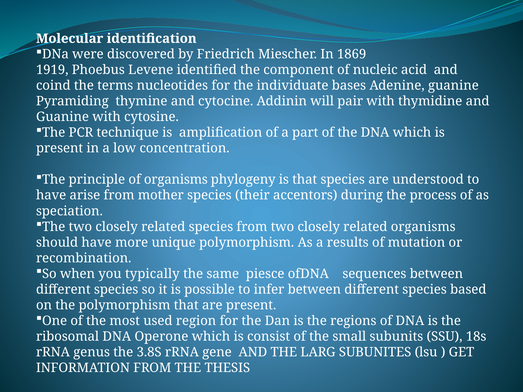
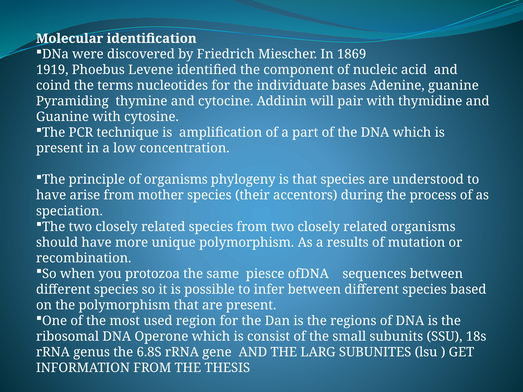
typically: typically -> protozoa
3.8S: 3.8S -> 6.8S
